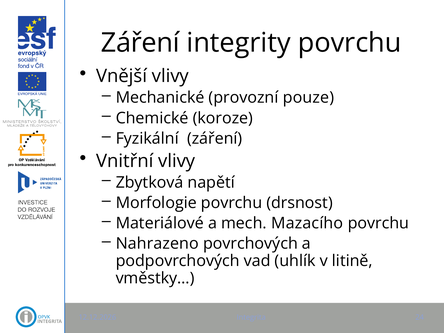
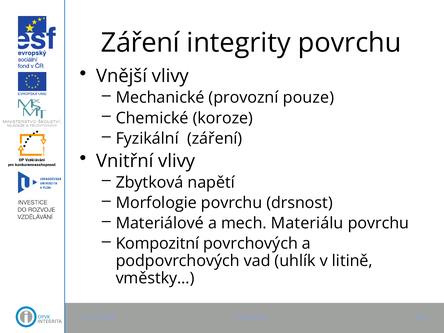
Mazacího: Mazacího -> Materiálu
Nahrazeno: Nahrazeno -> Kompozitní
